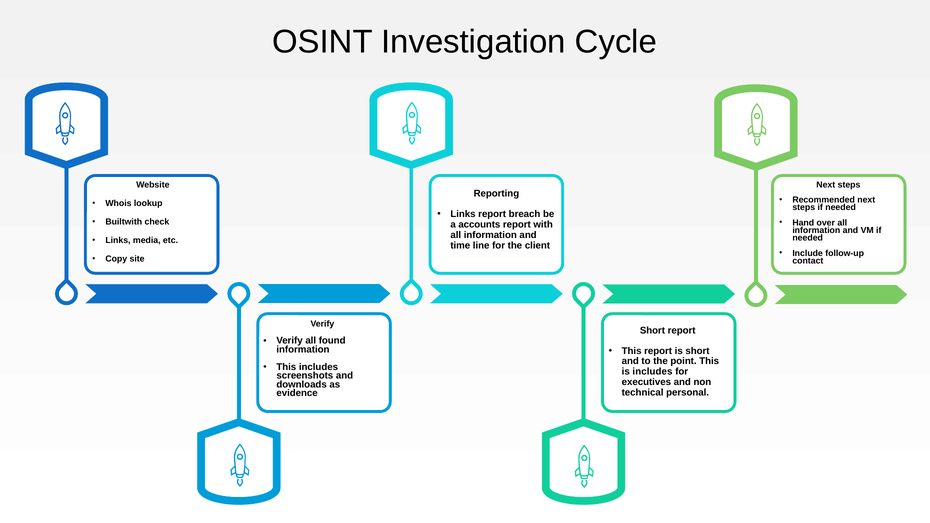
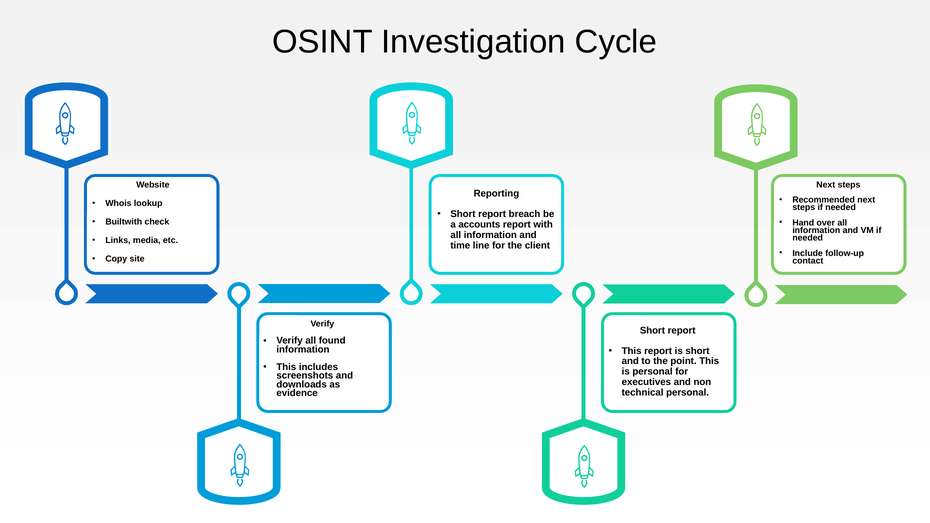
Links at (463, 214): Links -> Short
is includes: includes -> personal
